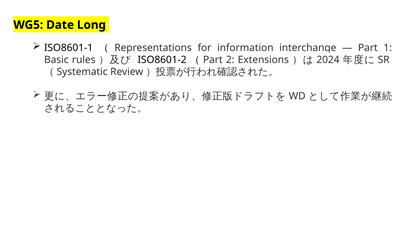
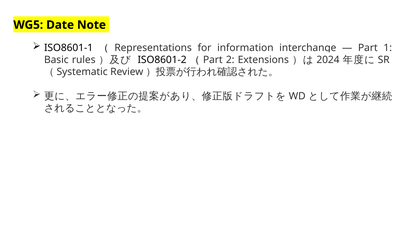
Long: Long -> Note
